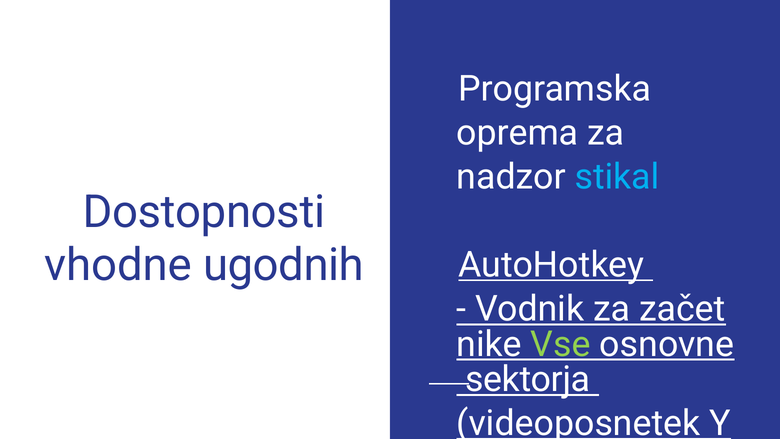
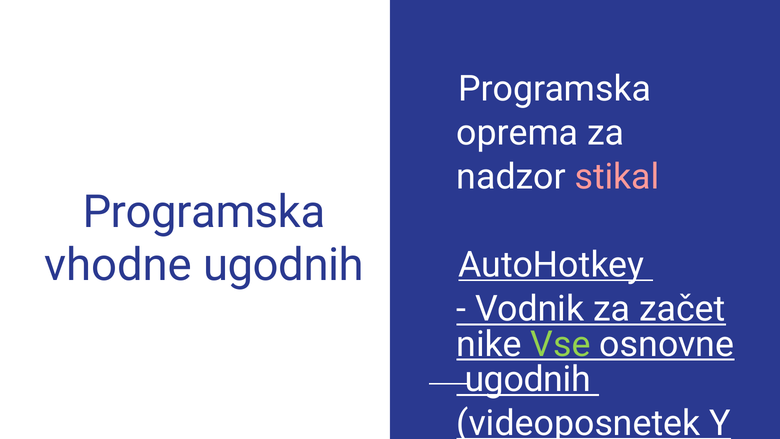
stikal colour: light blue -> pink
Dostopnosti: Dostopnosti -> Programska
sektorja at (528, 379): sektorja -> ugodnih
